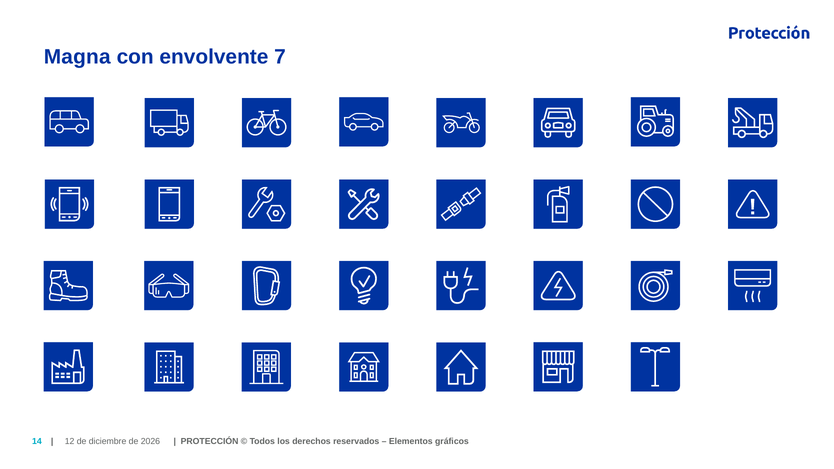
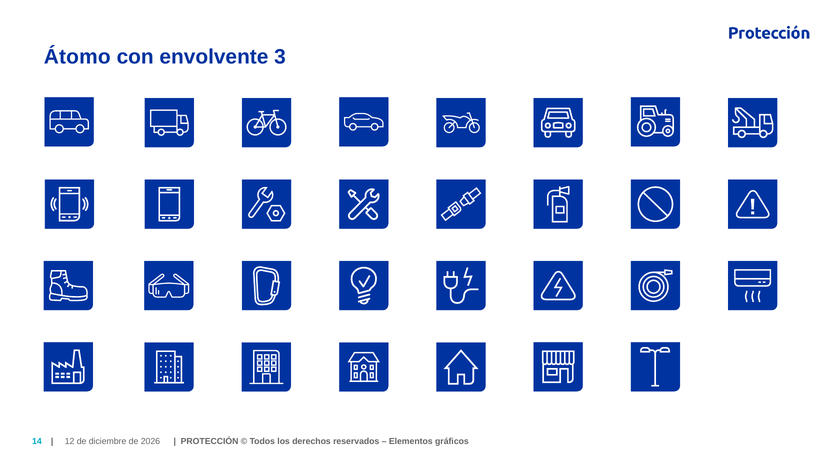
Magna: Magna -> Átomo
7: 7 -> 3
